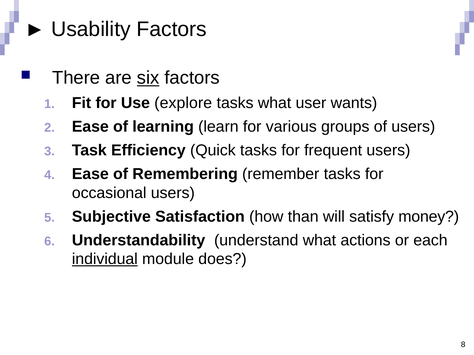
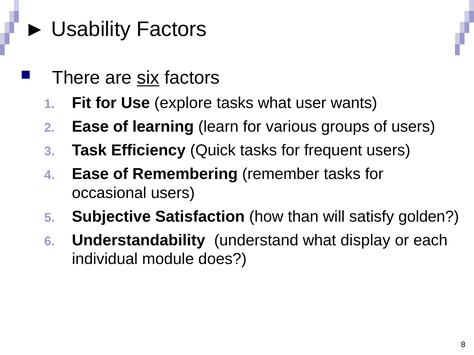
money: money -> golden
actions: actions -> display
individual underline: present -> none
